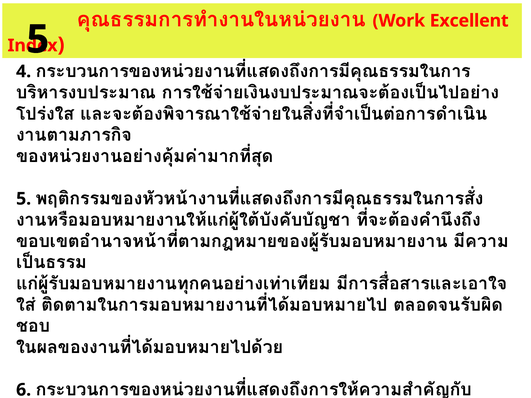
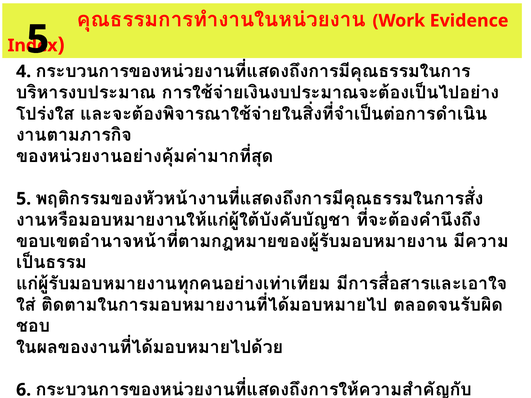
Excellent: Excellent -> Evidence
